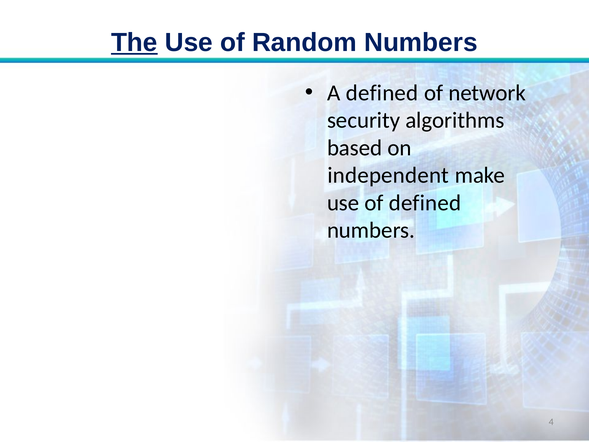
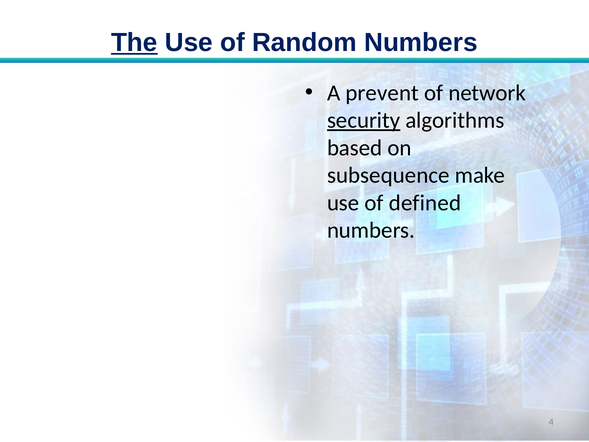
A defined: defined -> prevent
security underline: none -> present
independent: independent -> subsequence
